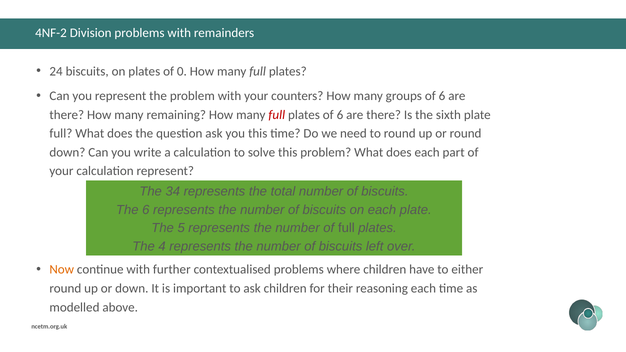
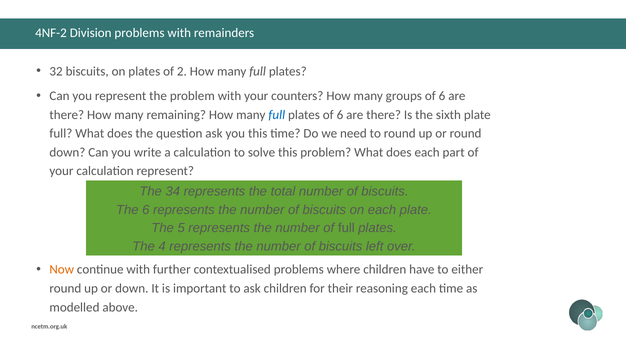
24: 24 -> 32
0: 0 -> 2
full at (277, 115) colour: red -> blue
